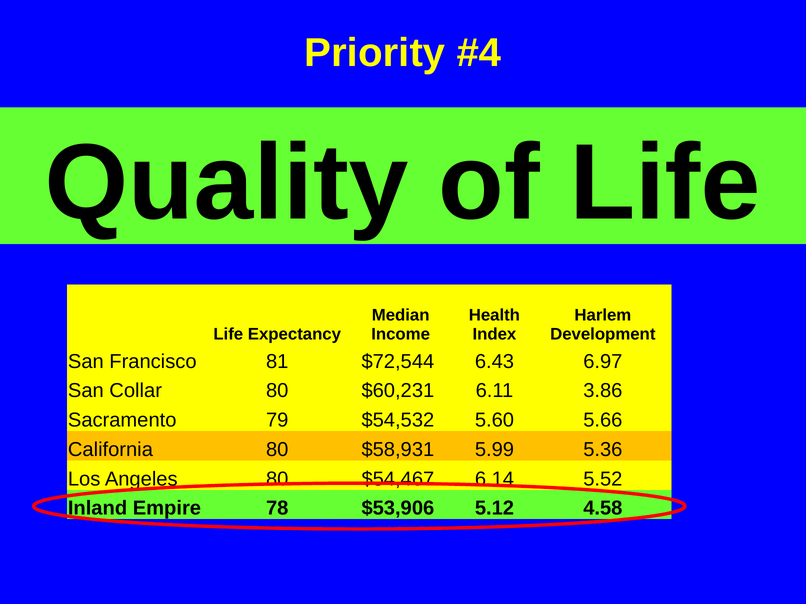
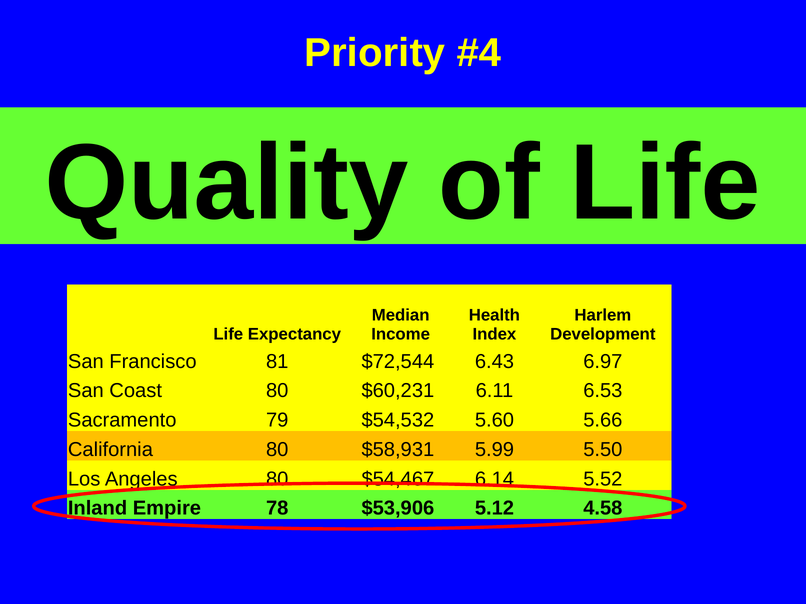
Collar: Collar -> Coast
3.86: 3.86 -> 6.53
5.36: 5.36 -> 5.50
